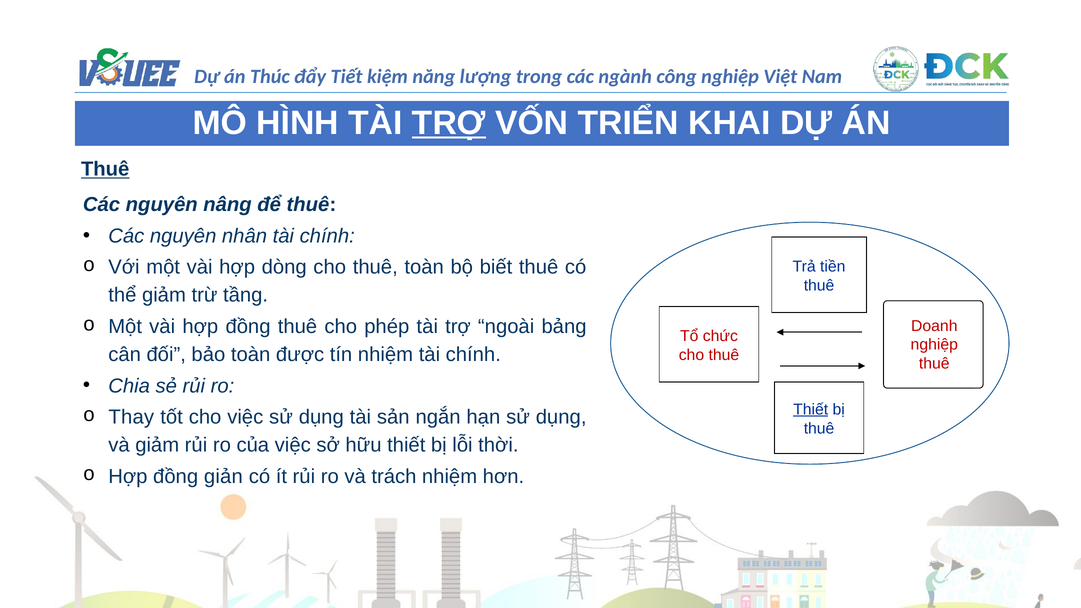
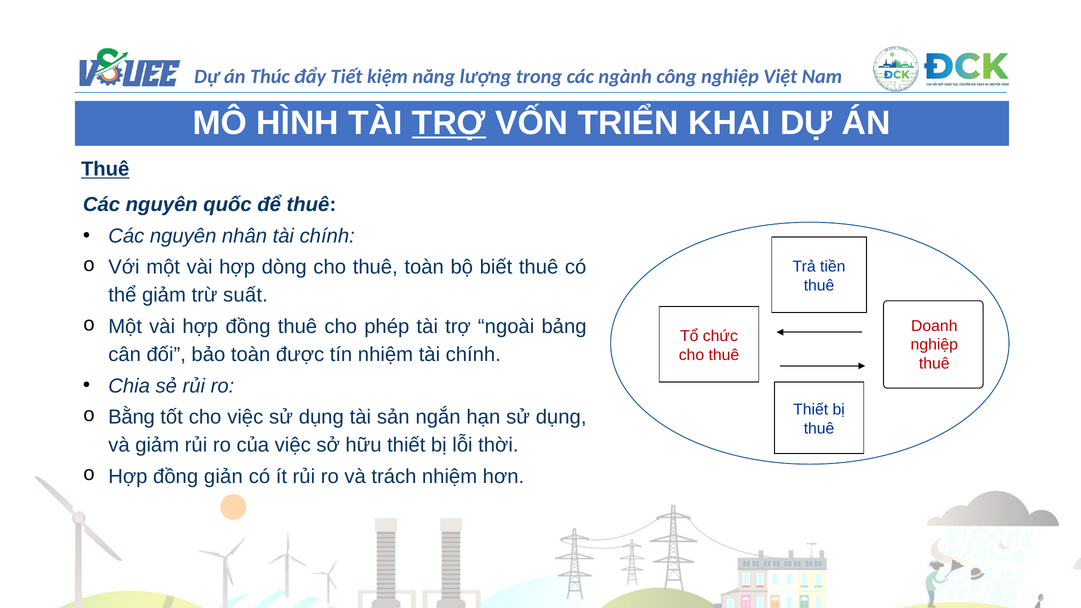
nâng: nâng -> quốc
tầng: tầng -> suất
Thiết at (811, 409) underline: present -> none
Thay: Thay -> Bằng
